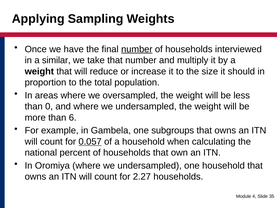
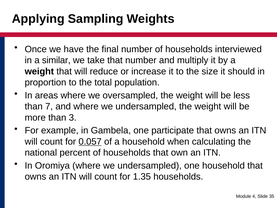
number at (137, 49) underline: present -> none
0: 0 -> 7
6: 6 -> 3
subgroups: subgroups -> participate
2.27: 2.27 -> 1.35
